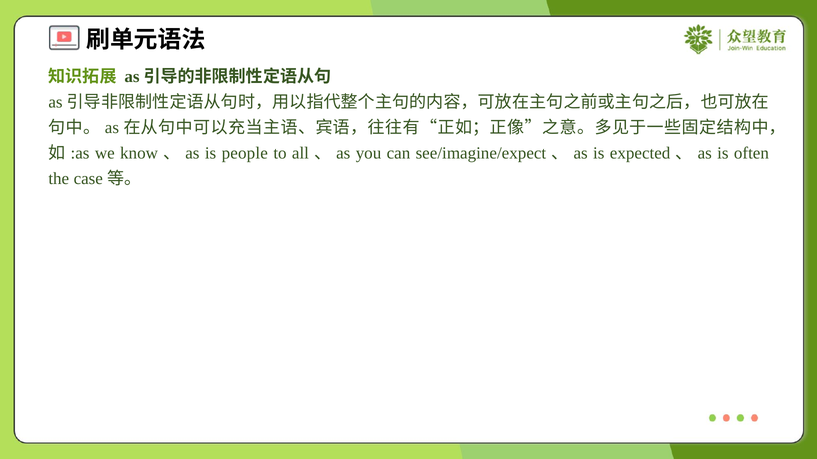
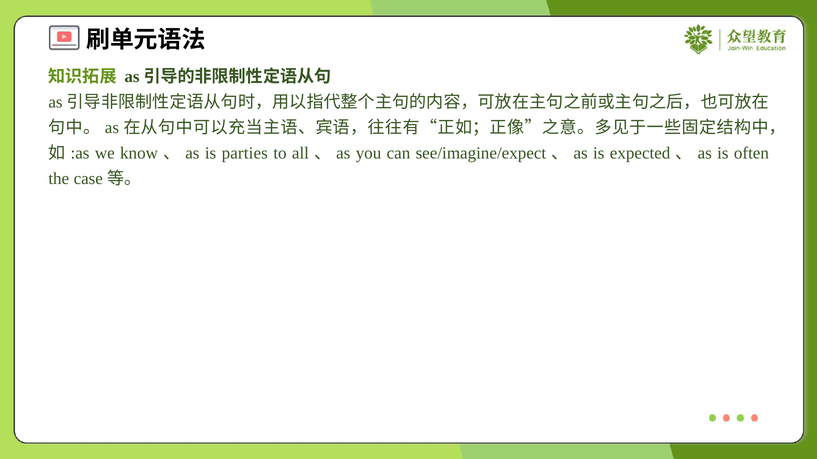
people: people -> parties
